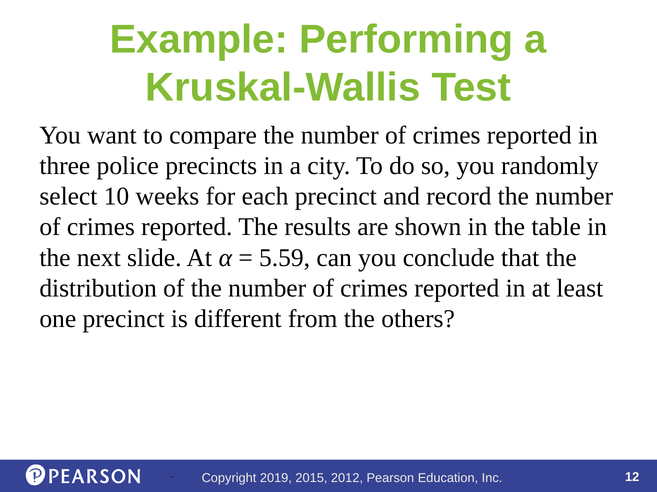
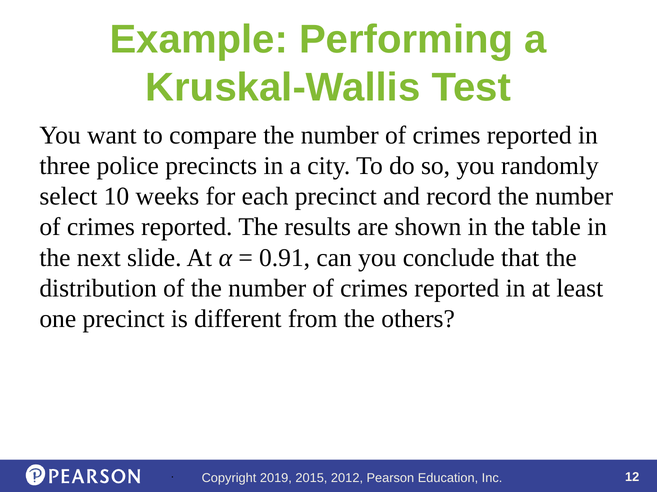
5.59: 5.59 -> 0.91
